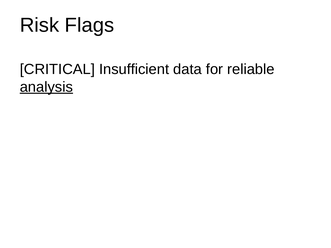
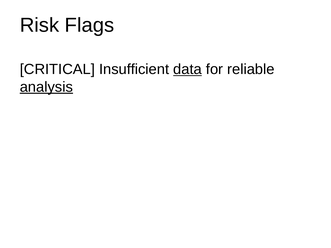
data underline: none -> present
